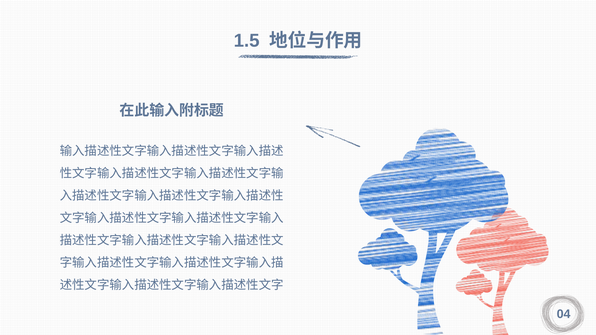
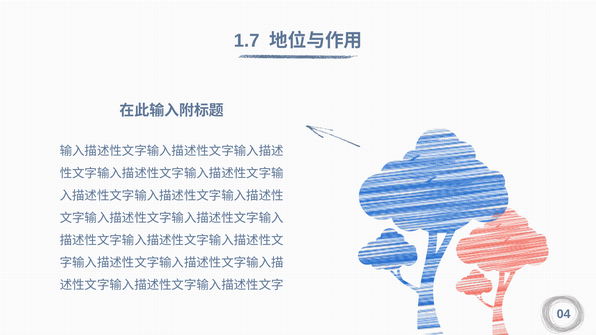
1.5: 1.5 -> 1.7
